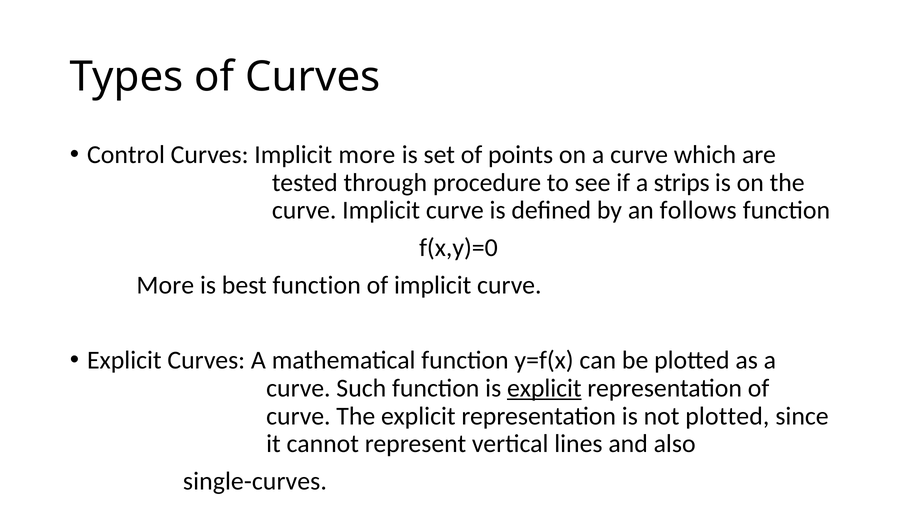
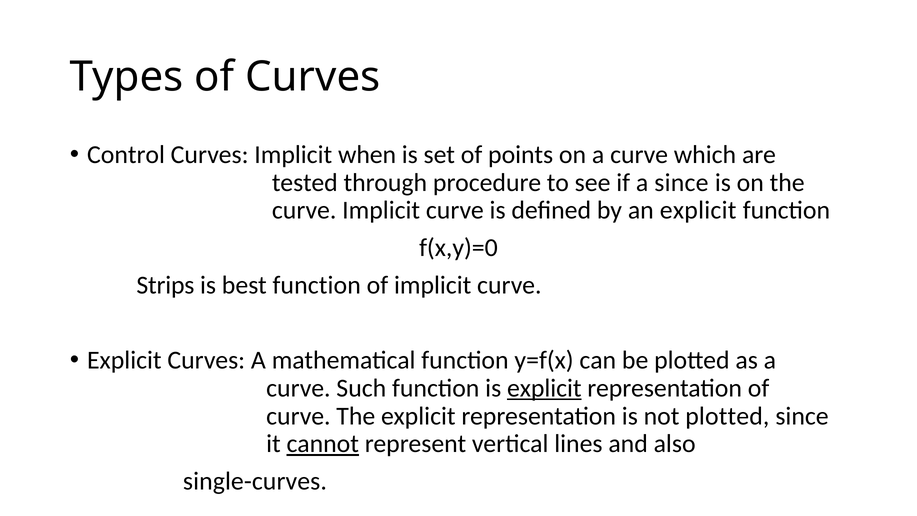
Implicit more: more -> when
a strips: strips -> since
an follows: follows -> explicit
More at (165, 285): More -> Strips
cannot underline: none -> present
